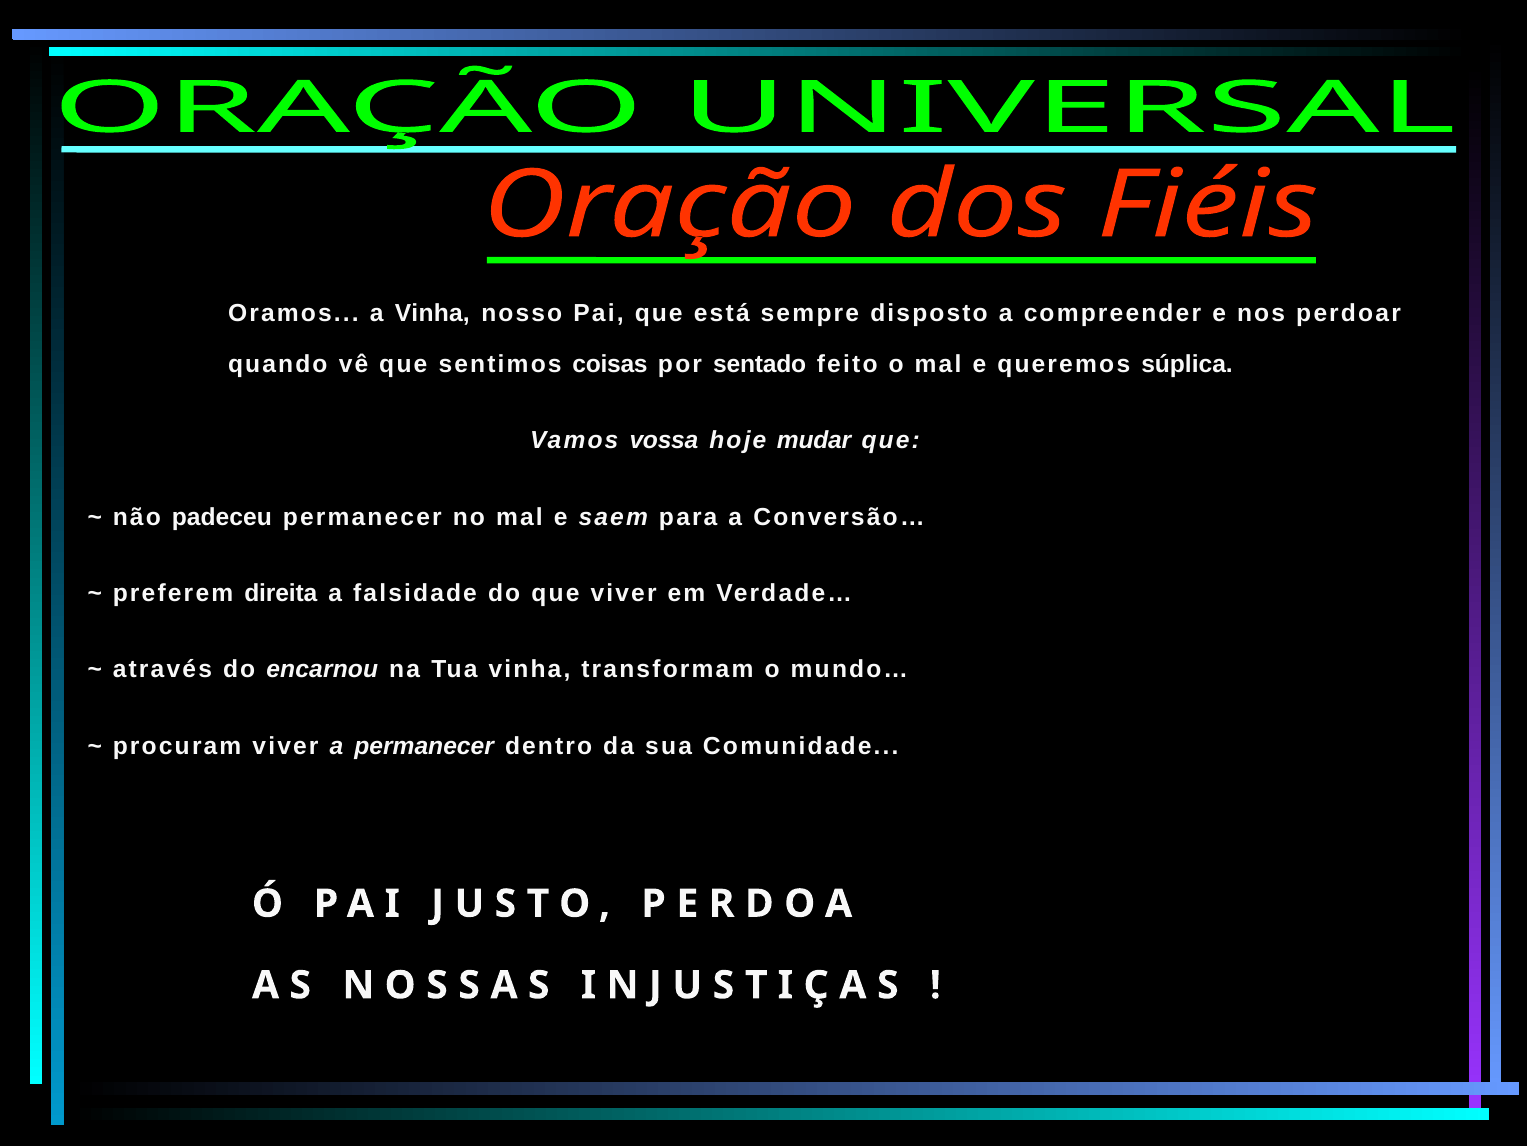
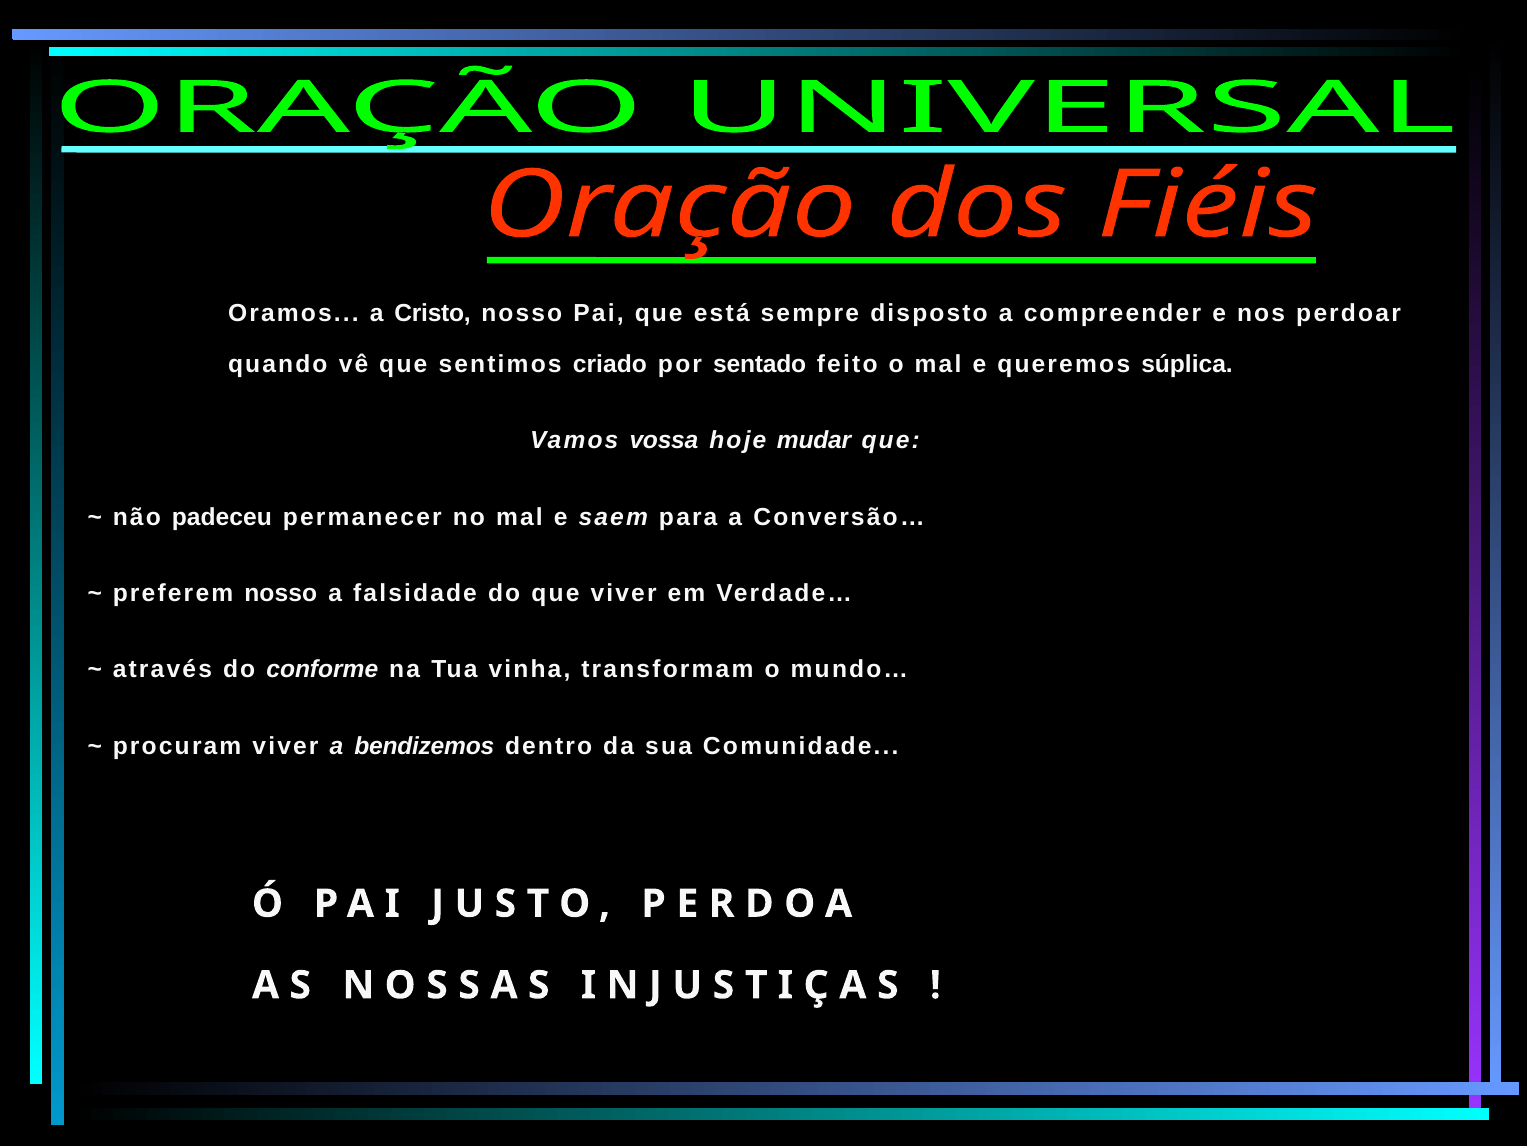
a Vinha: Vinha -> Cristo
coisas: coisas -> criado
preferem direita: direita -> nosso
encarnou: encarnou -> conforme
a permanecer: permanecer -> bendizemos
